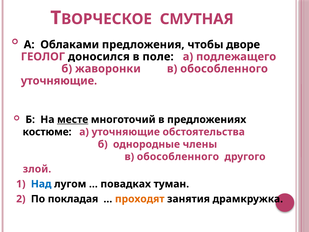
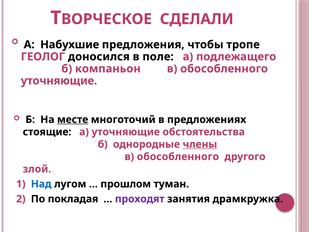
СМУТНАЯ: СМУТНАЯ -> СДЕЛАЛИ
Облаками: Облаками -> Набухшие
дворе: дворе -> тропе
жаворонки: жаворонки -> компаньон
костюме: костюме -> стоящие
члены underline: none -> present
повадках: повадках -> прошлом
проходят colour: orange -> purple
